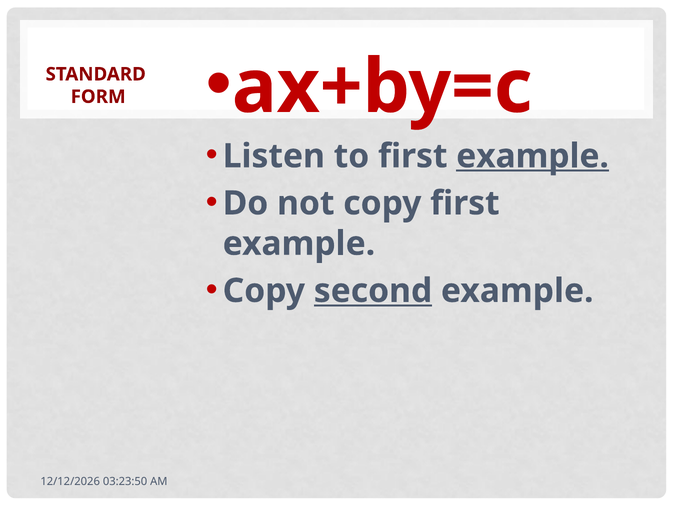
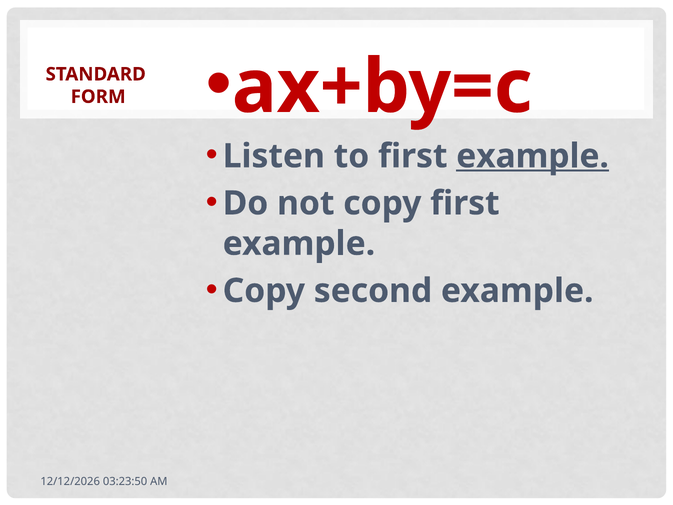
second underline: present -> none
